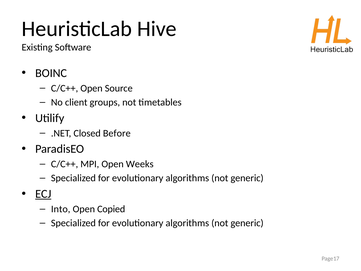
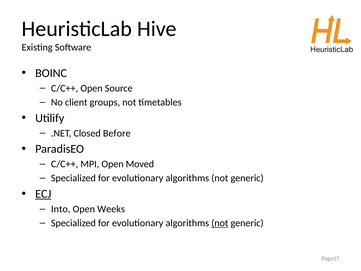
Weeks: Weeks -> Moved
Copied: Copied -> Weeks
not at (220, 223) underline: none -> present
